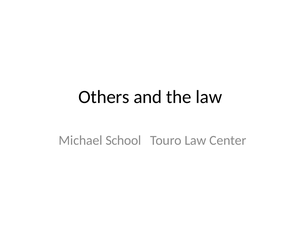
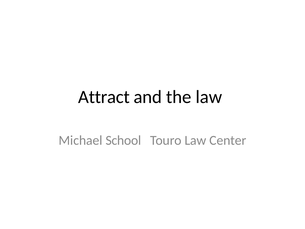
Others: Others -> Attract
